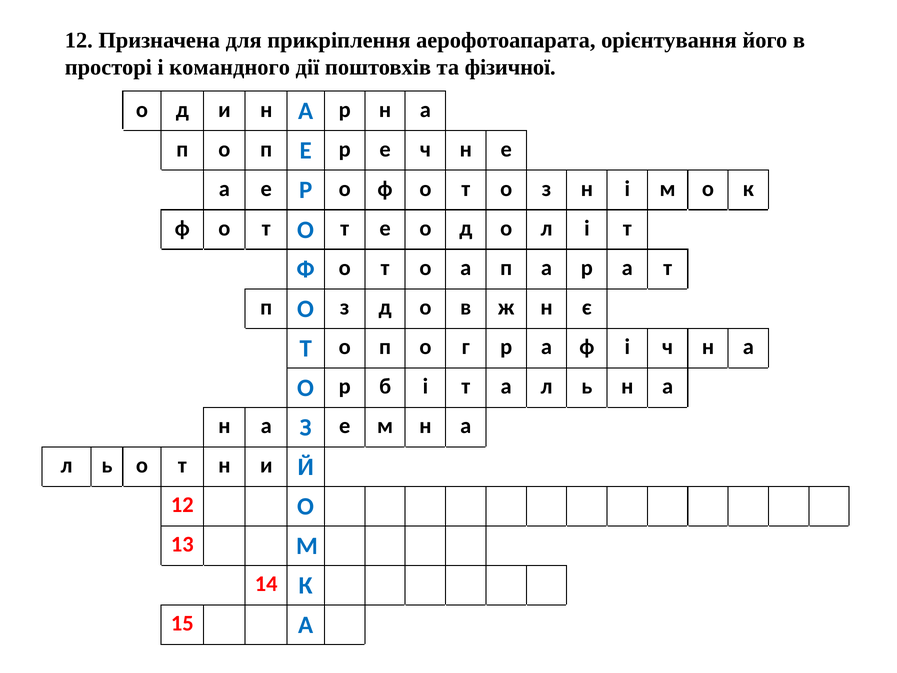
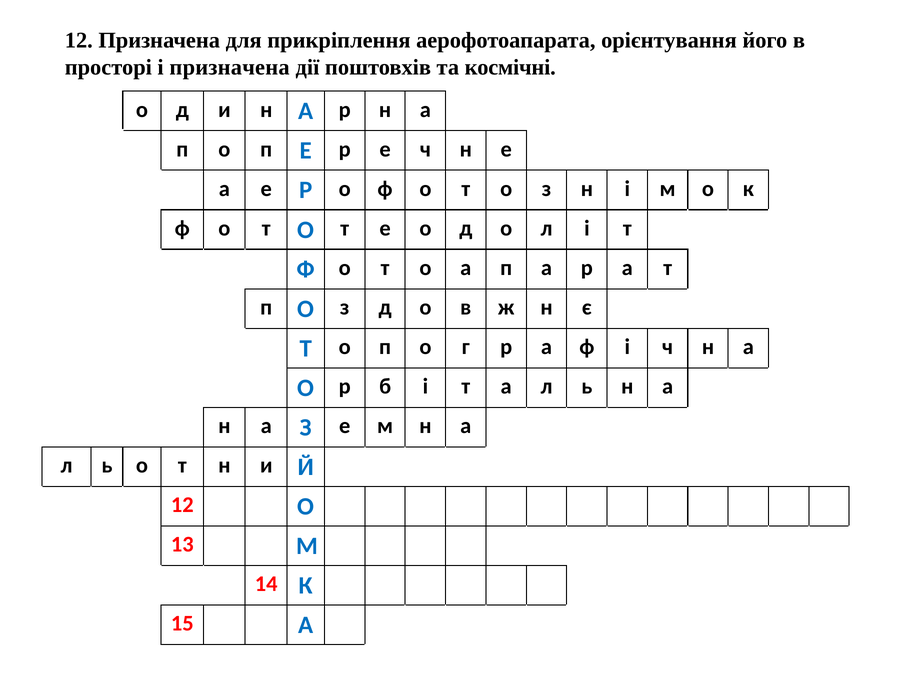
і командного: командного -> призначена
фізичної: фізичної -> космічні
